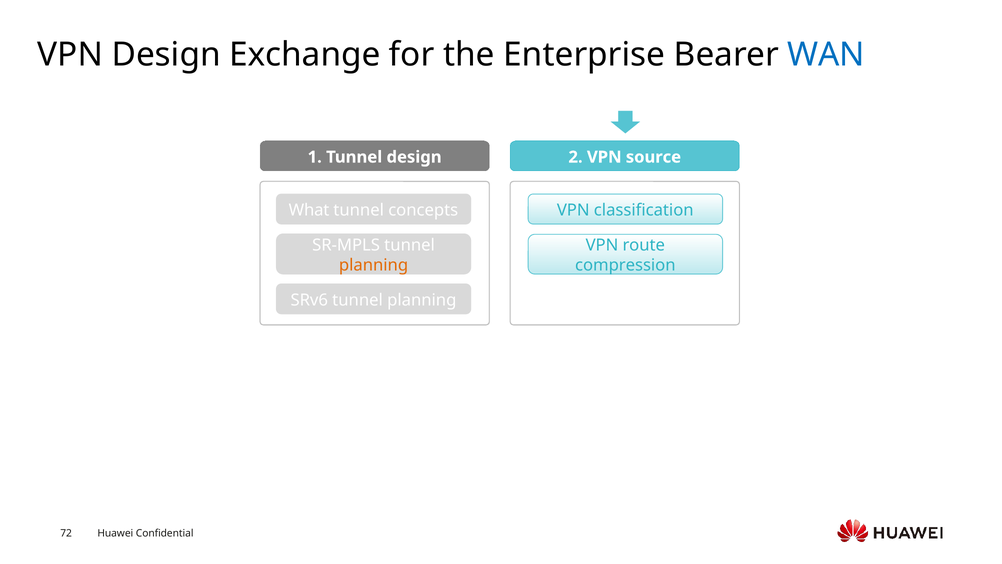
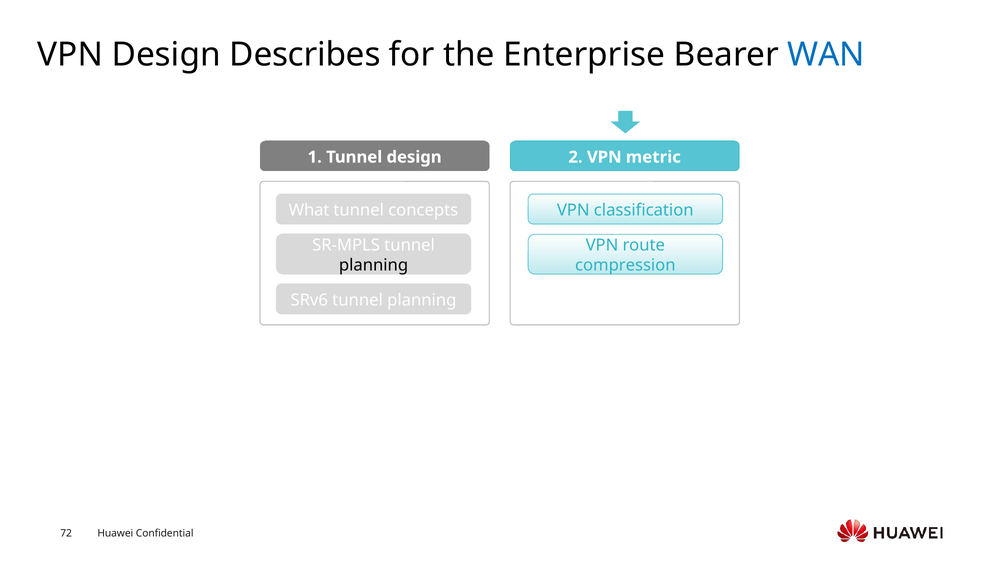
Exchange: Exchange -> Describes
source: source -> metric
planning at (374, 265) colour: orange -> black
